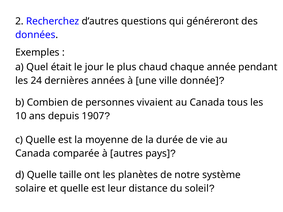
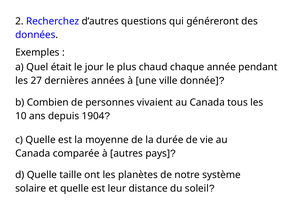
24: 24 -> 27
1907: 1907 -> 1904
